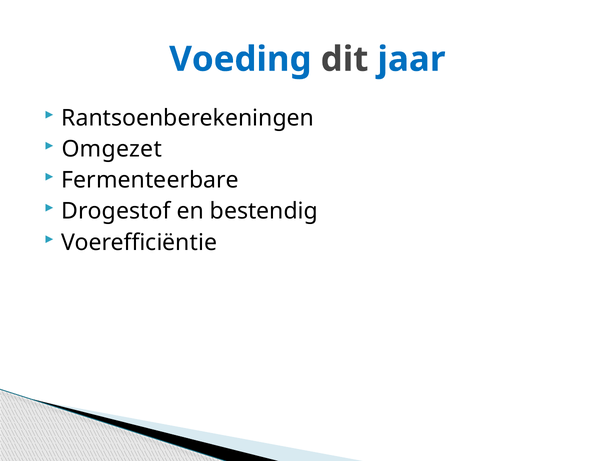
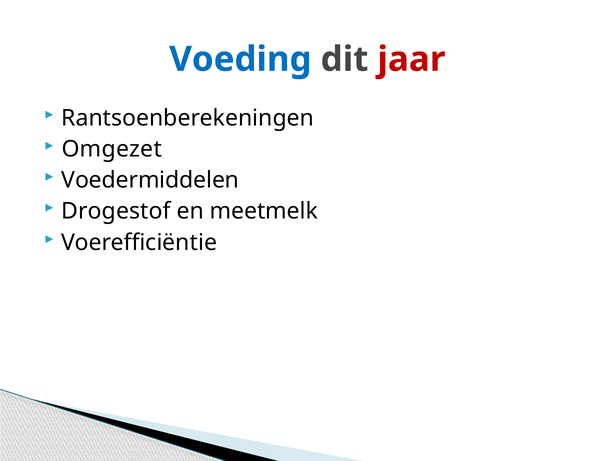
jaar colour: blue -> red
Fermenteerbare: Fermenteerbare -> Voedermiddelen
bestendig: bestendig -> meetmelk
